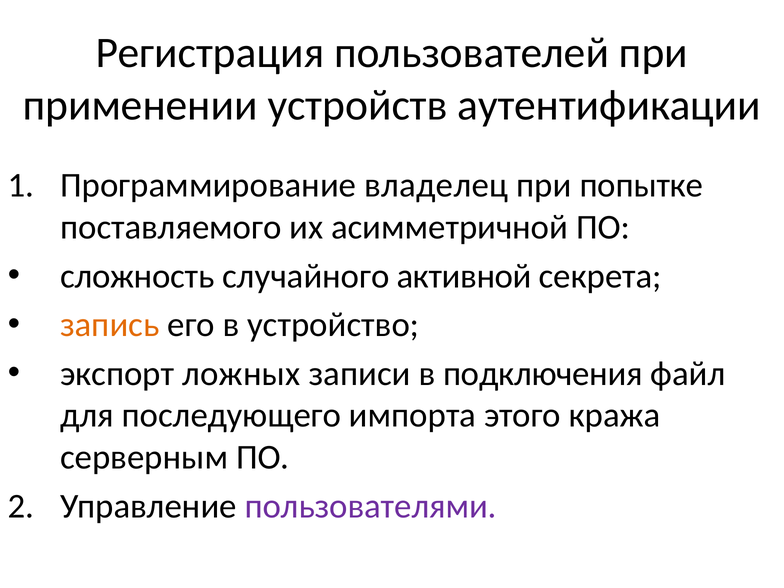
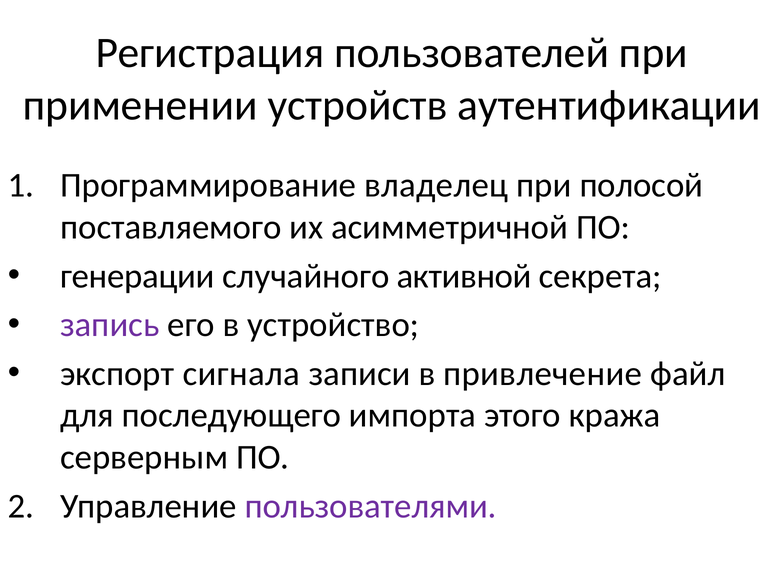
попытке: попытке -> полосой
сложность: сложность -> генерации
запись colour: orange -> purple
ложных: ложных -> сигнала
подключения: подключения -> привлечение
